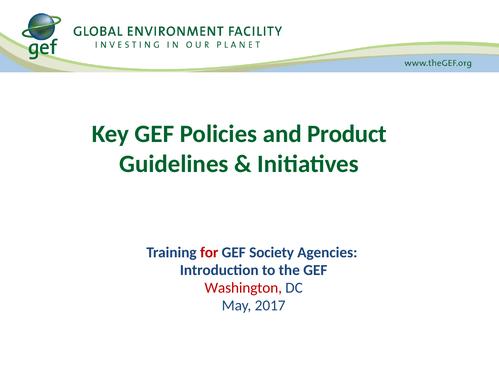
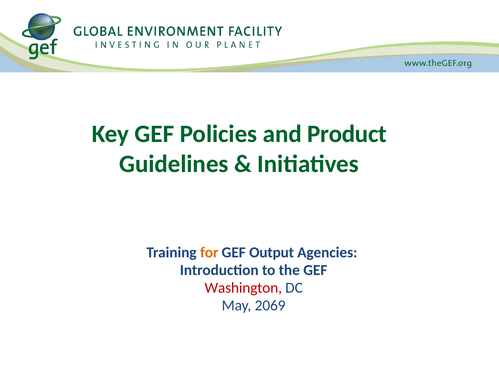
for colour: red -> orange
Society: Society -> Output
2017: 2017 -> 2069
